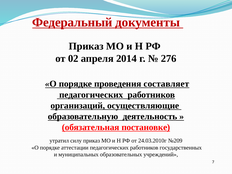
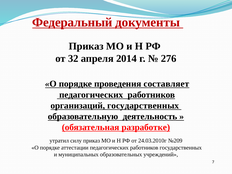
02: 02 -> 32
организаций осуществляющие: осуществляющие -> государственных
постановке: постановке -> разработке
